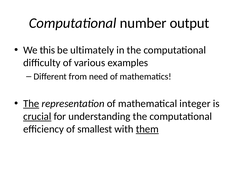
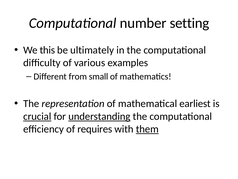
output: output -> setting
need: need -> small
The at (31, 103) underline: present -> none
integer: integer -> earliest
understanding underline: none -> present
smallest: smallest -> requires
